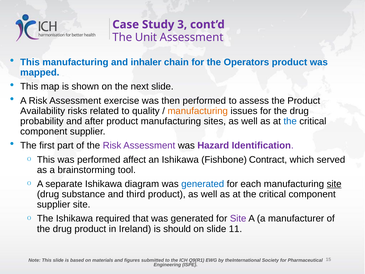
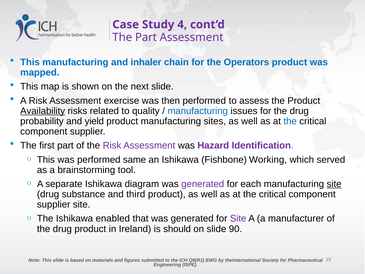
3: 3 -> 4
The Unit: Unit -> Part
Availability underline: none -> present
manufacturing at (198, 111) colour: orange -> blue
after: after -> yield
affect: affect -> same
Contract: Contract -> Working
generated at (203, 184) colour: blue -> purple
required: required -> enabled
11: 11 -> 90
